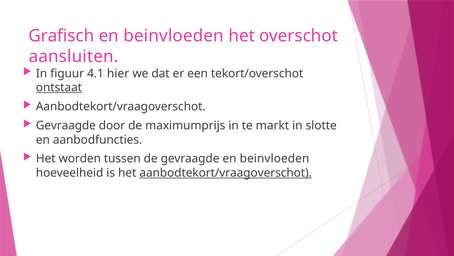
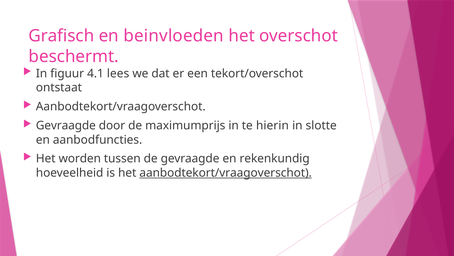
aansluiten: aansluiten -> beschermt
hier: hier -> lees
ontstaat underline: present -> none
markt: markt -> hierin
gevraagde en beinvloeden: beinvloeden -> rekenkundig
